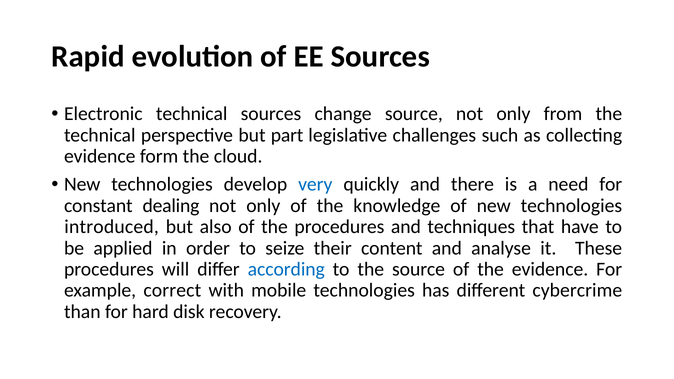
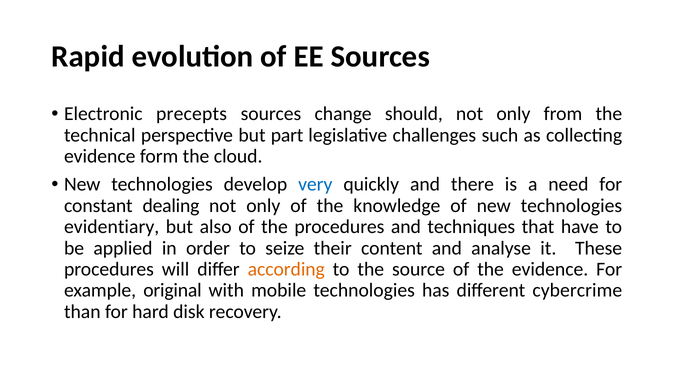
Electronic technical: technical -> precepts
change source: source -> should
introduced: introduced -> evidentiary
according colour: blue -> orange
correct: correct -> original
